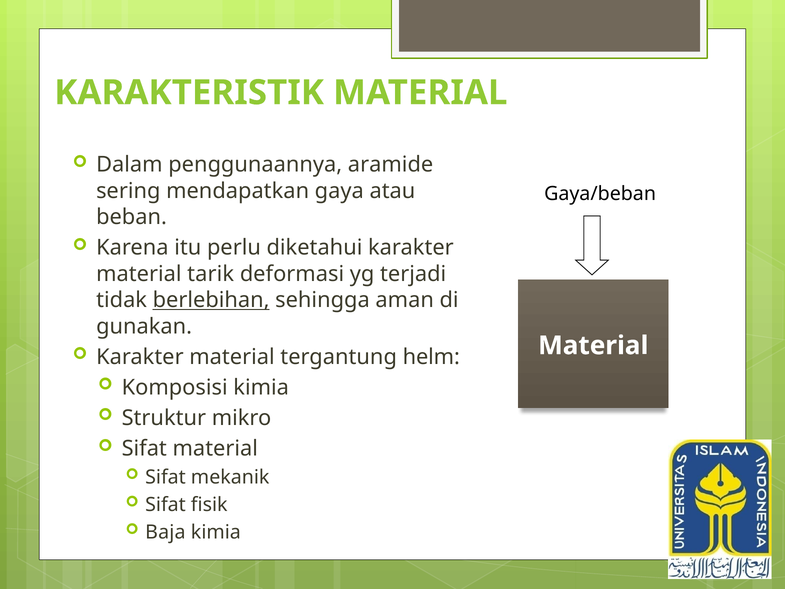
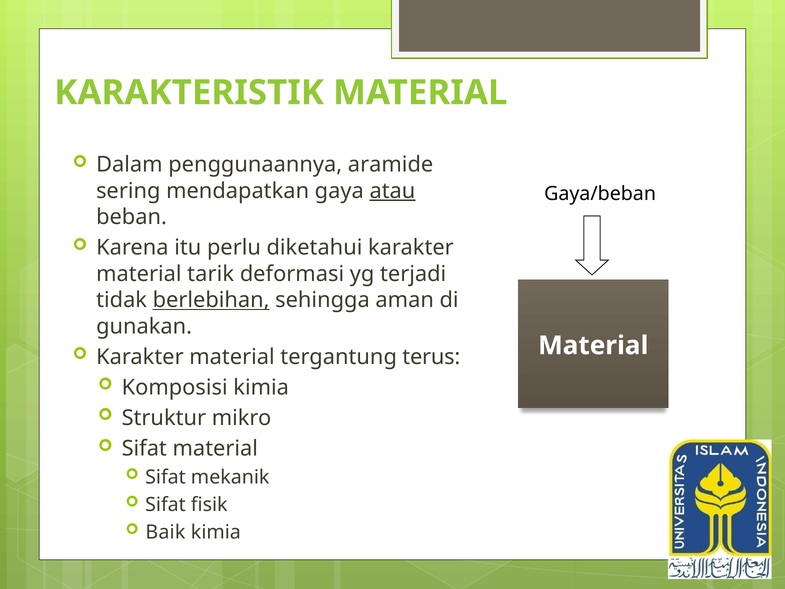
atau underline: none -> present
helm: helm -> terus
Baja: Baja -> Baik
